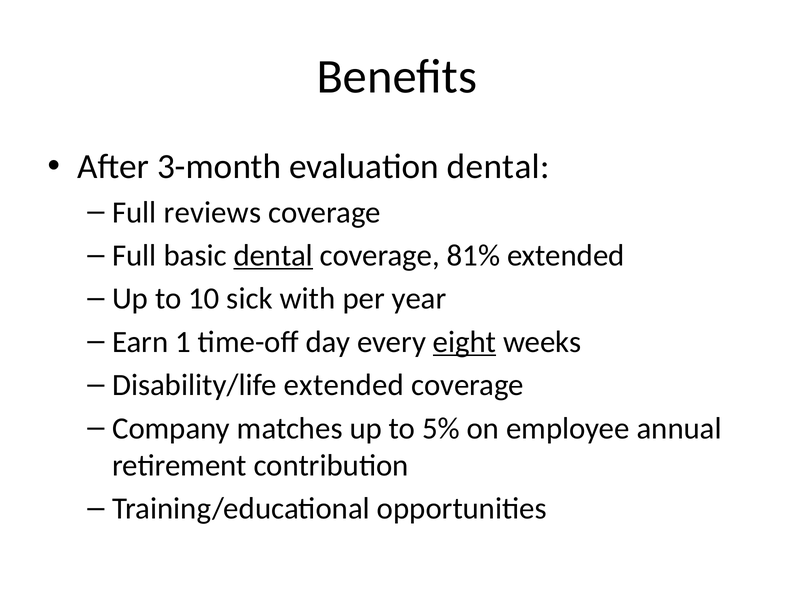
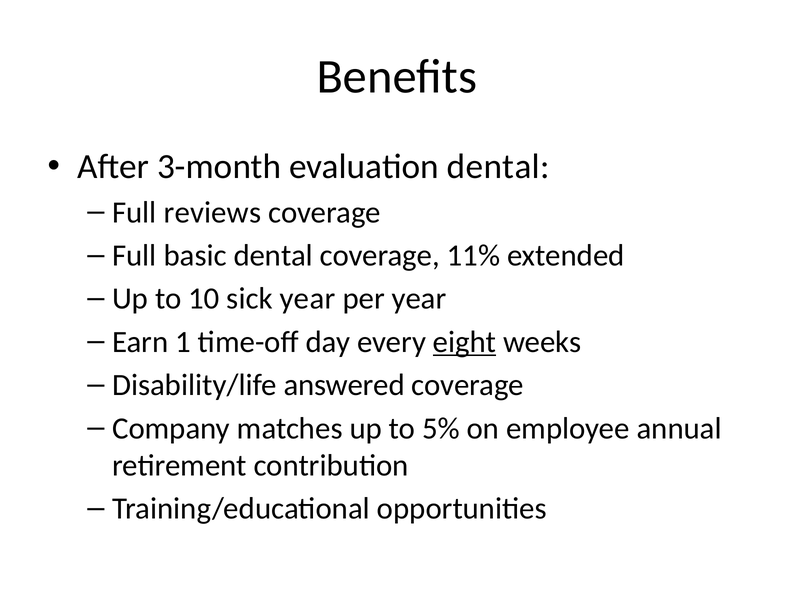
dental at (273, 255) underline: present -> none
81%: 81% -> 11%
sick with: with -> year
Disability/life extended: extended -> answered
